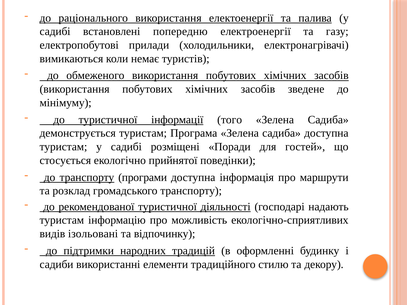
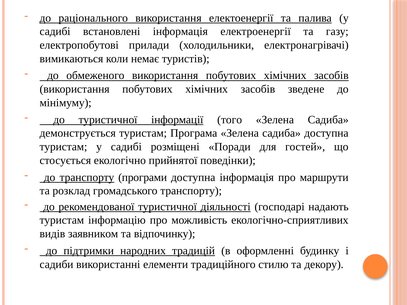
встановлені попередню: попередню -> інформація
ізольовані: ізольовані -> заявником
